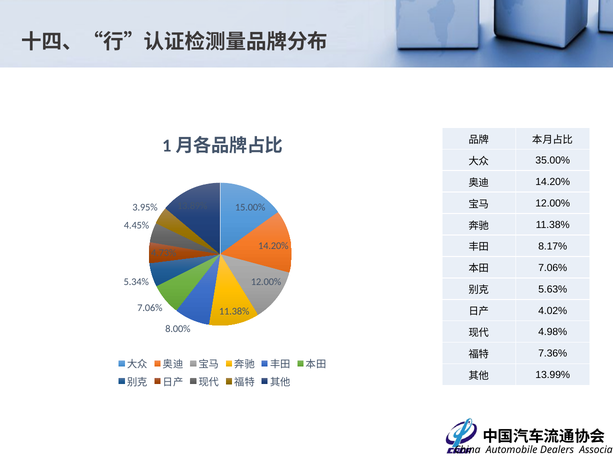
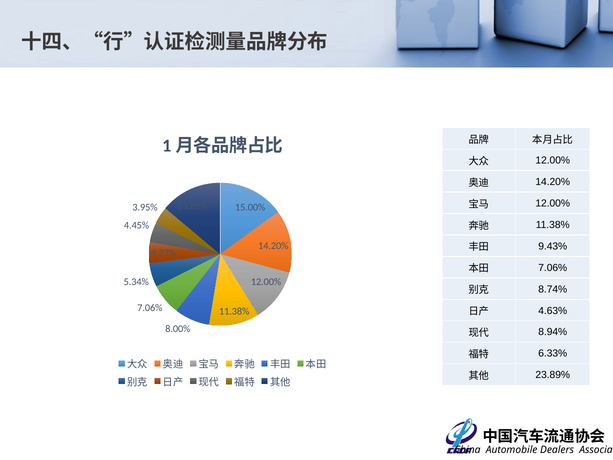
35.00% at (553, 160): 35.00% -> 12.00%
8.17%: 8.17% -> 9.43%
5.63%: 5.63% -> 8.74%
4.02%: 4.02% -> 4.63%
4.98%: 4.98% -> 8.94%
7.36%: 7.36% -> 6.33%
13.99%: 13.99% -> 23.89%
